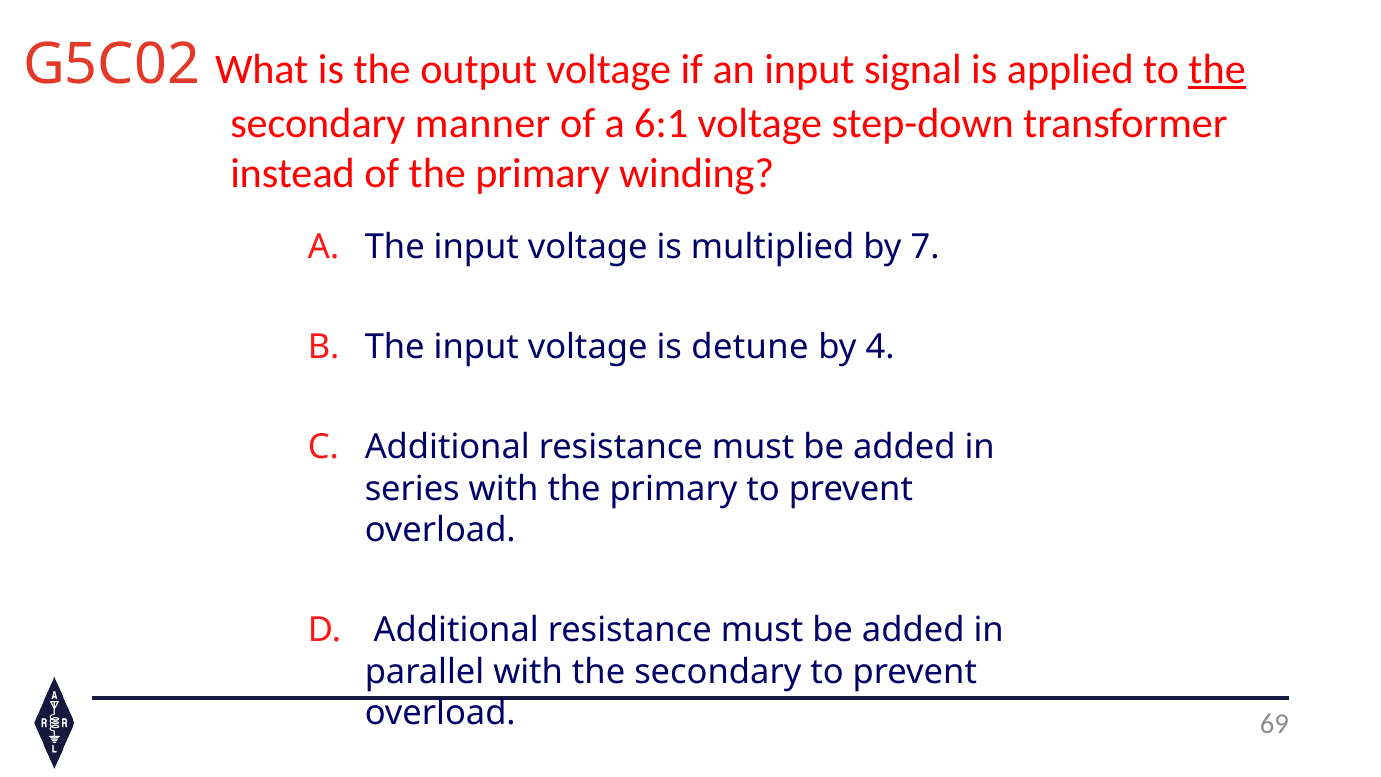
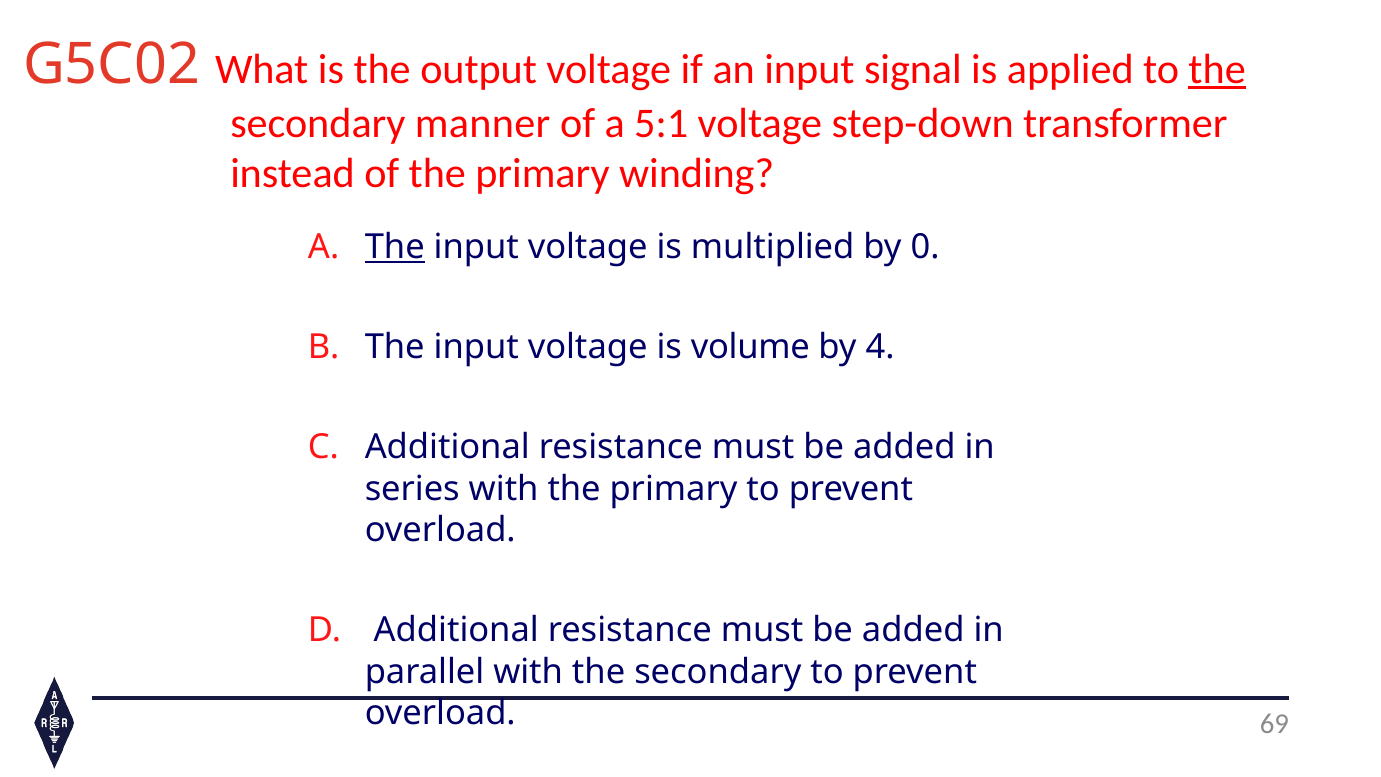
6:1: 6:1 -> 5:1
The at (395, 247) underline: none -> present
7: 7 -> 0
detune: detune -> volume
